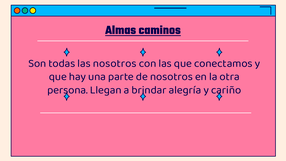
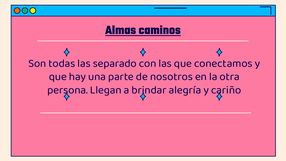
las nosotros: nosotros -> separado
